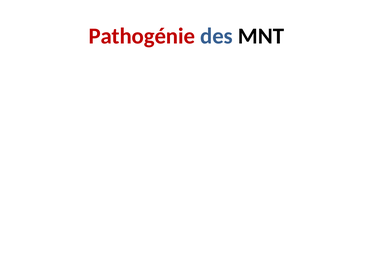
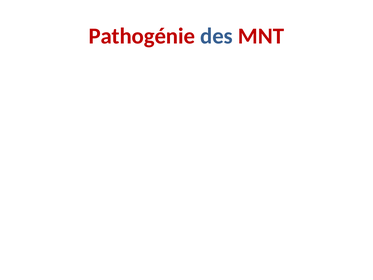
MNT colour: black -> red
